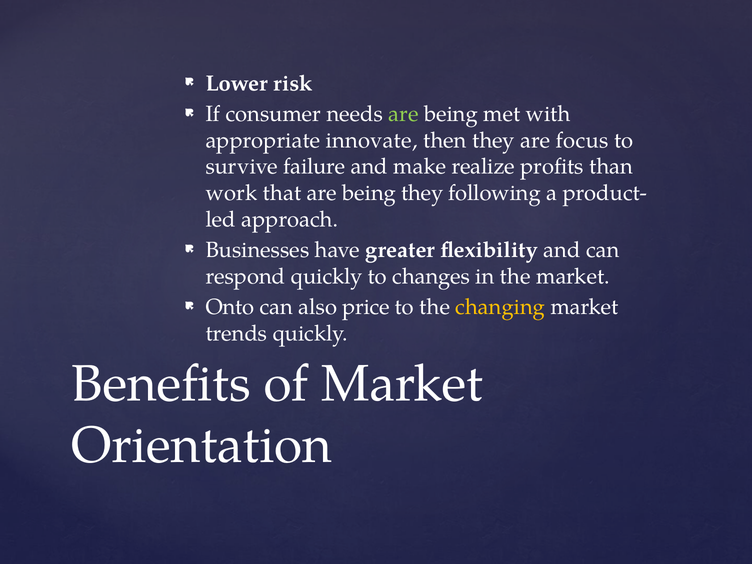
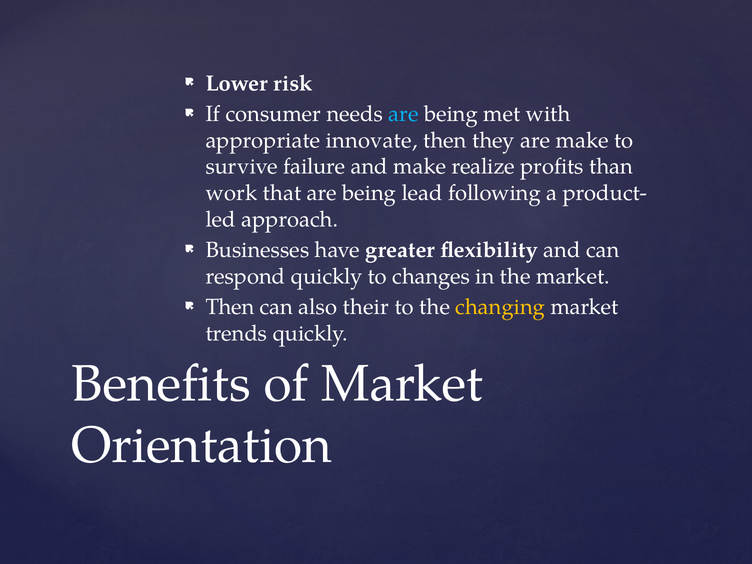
are at (404, 114) colour: light green -> light blue
are focus: focus -> make
being they: they -> lead
Onto at (230, 307): Onto -> Then
price: price -> their
